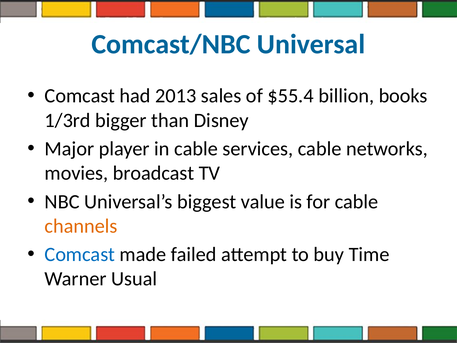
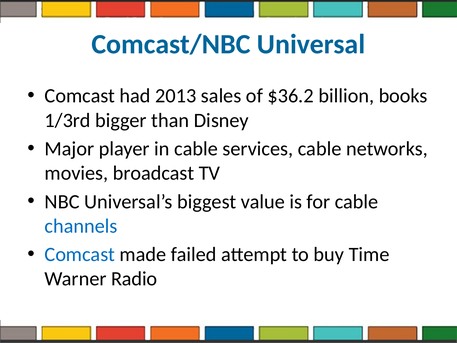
$55.4: $55.4 -> $36.2
channels colour: orange -> blue
Usual: Usual -> Radio
